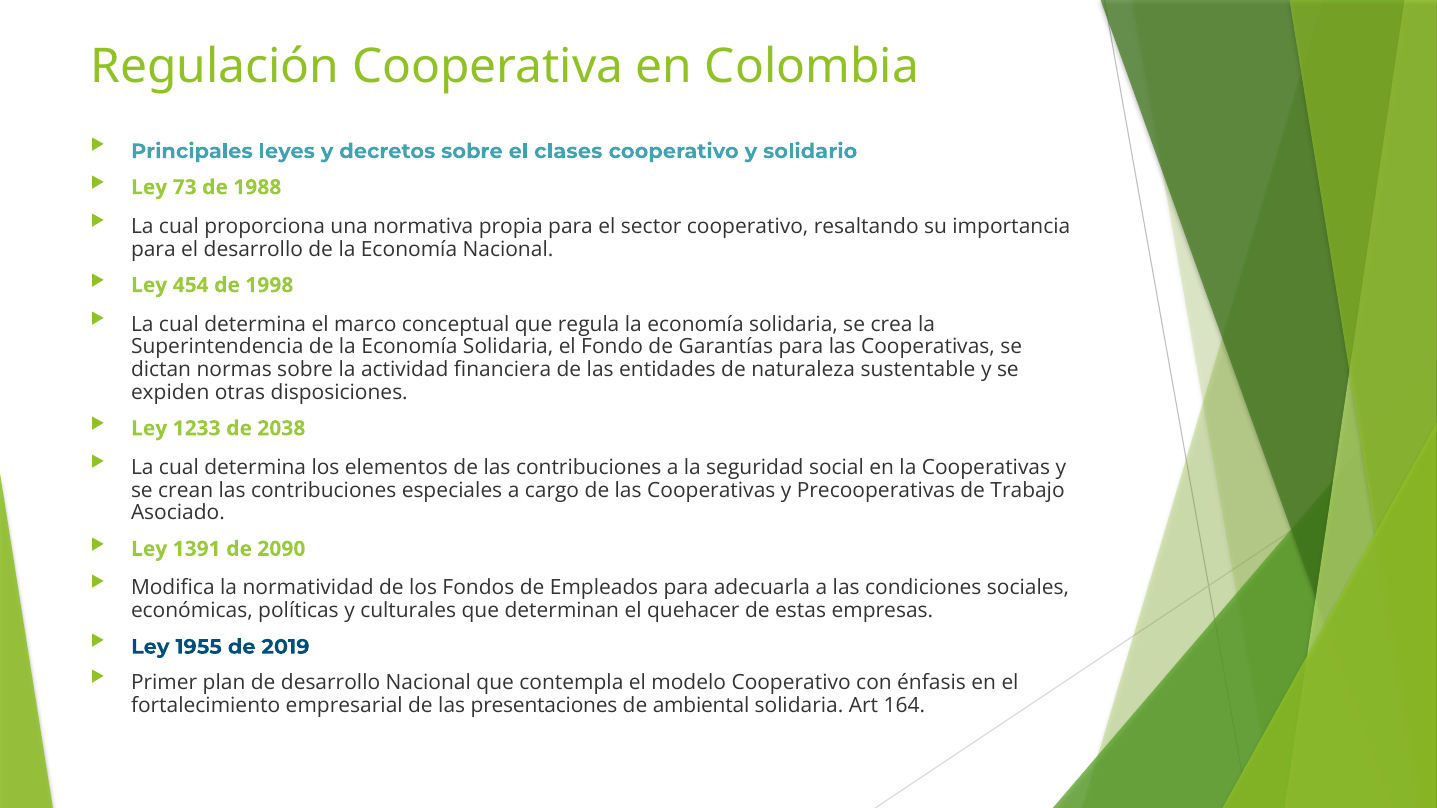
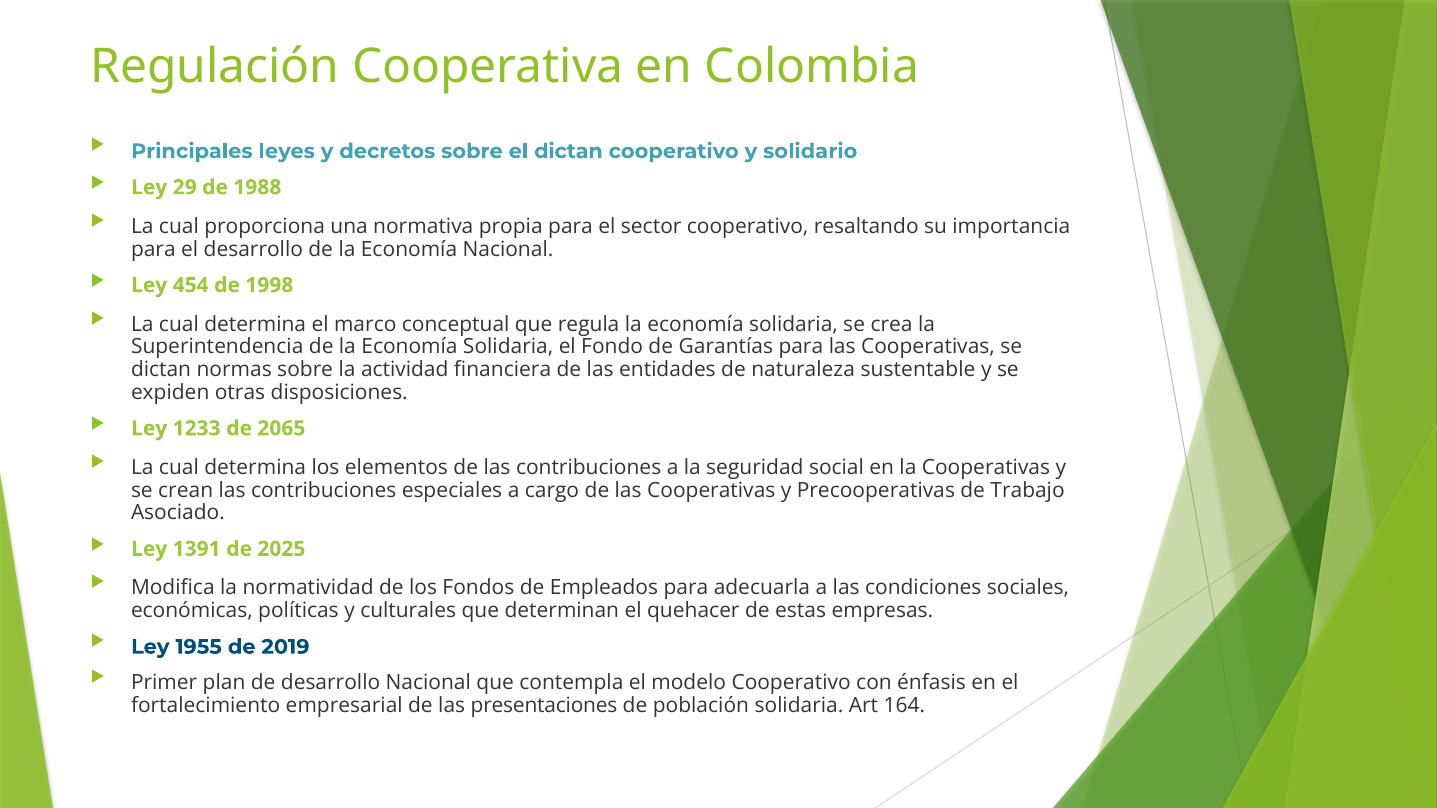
el clases: clases -> dictan
73: 73 -> 29
2038: 2038 -> 2065
2090: 2090 -> 2025
ambiental: ambiental -> población
